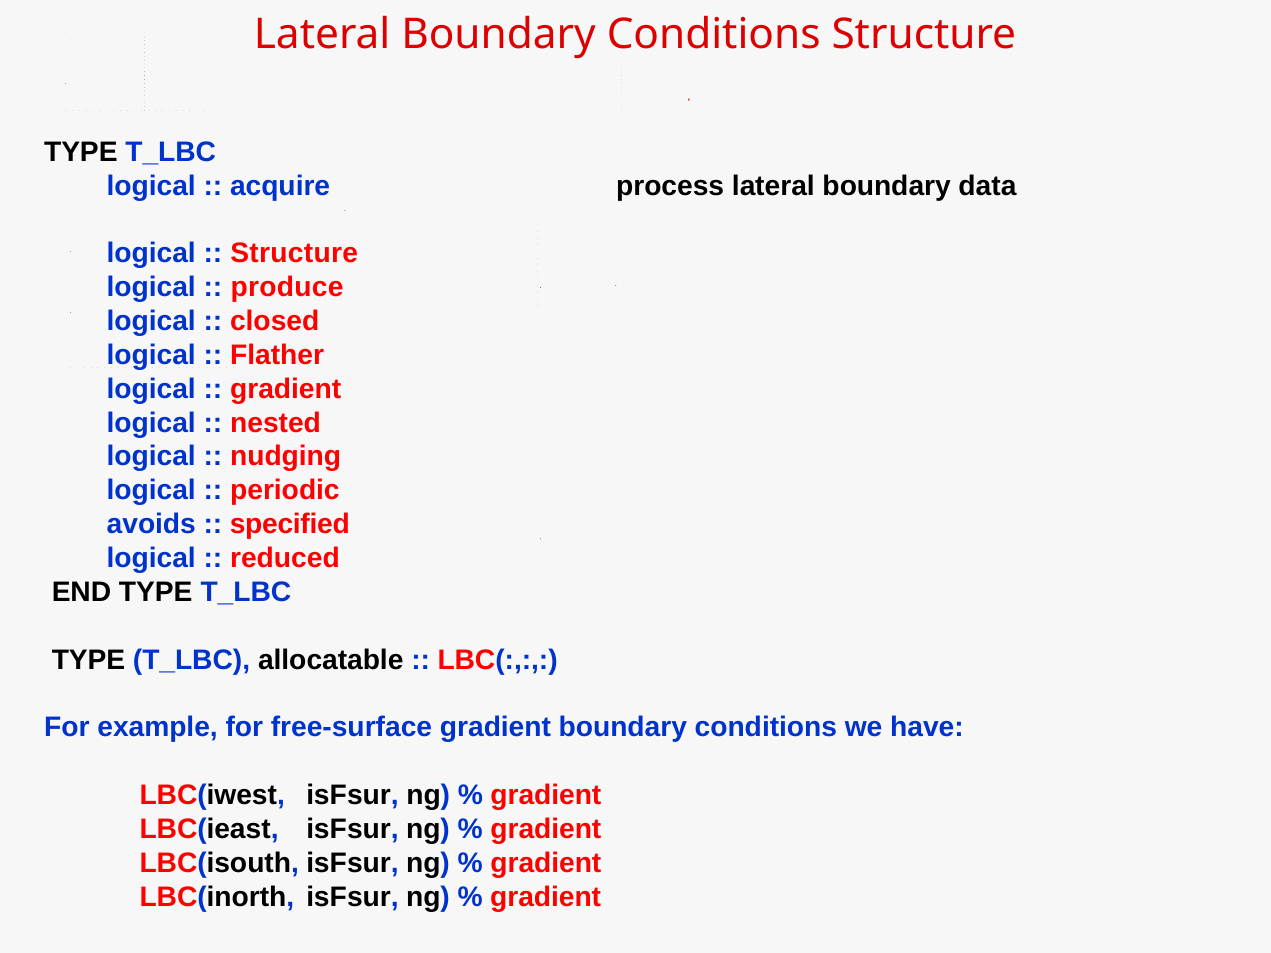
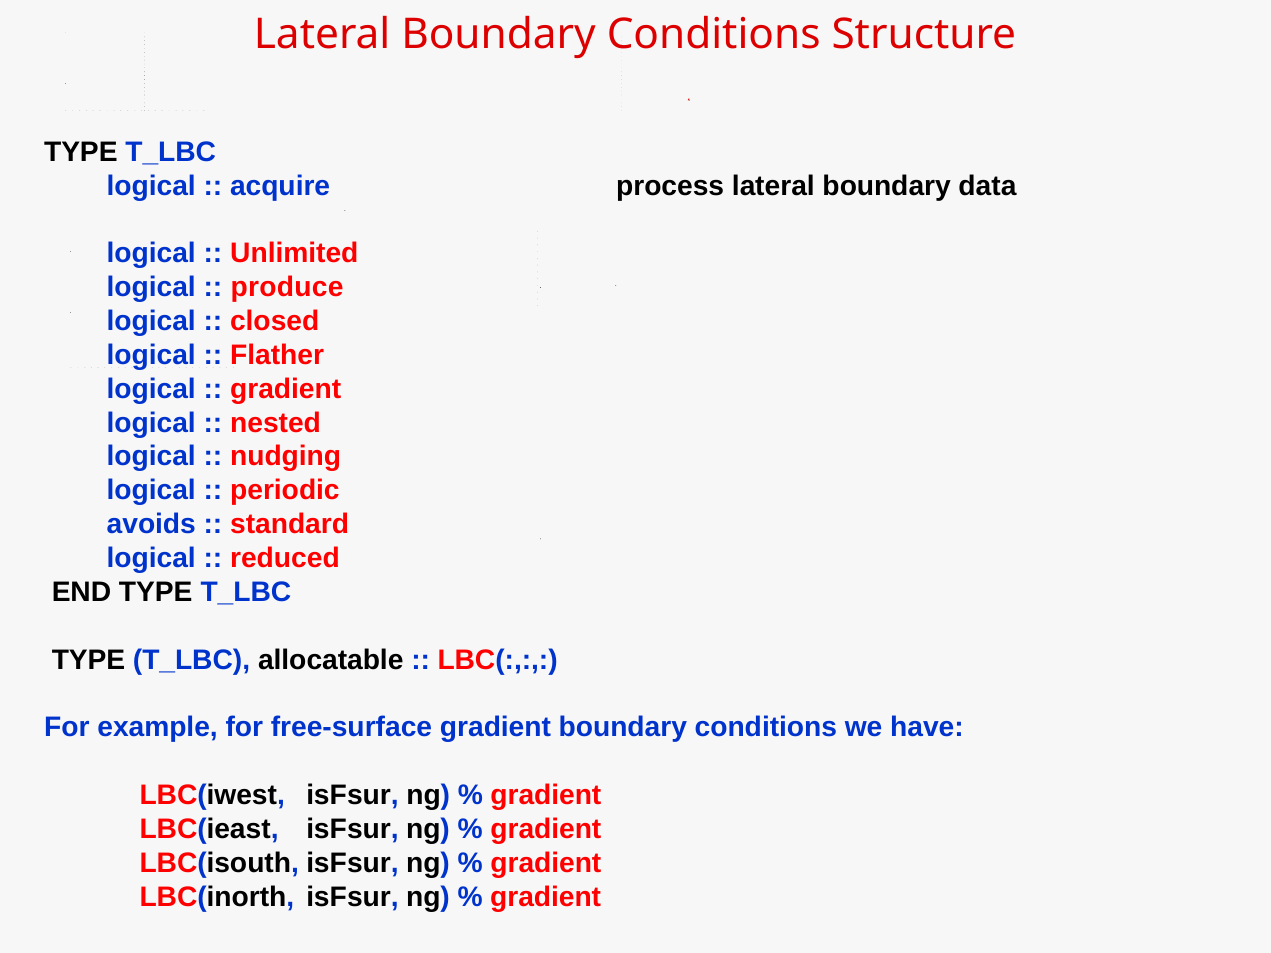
Structure at (294, 253): Structure -> Unlimited
specified: specified -> standard
